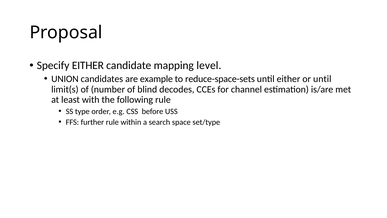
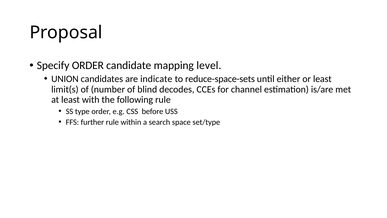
Specify EITHER: EITHER -> ORDER
example: example -> indicate
or until: until -> least
